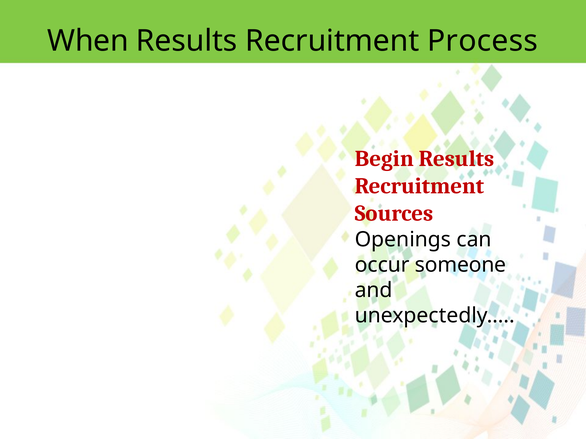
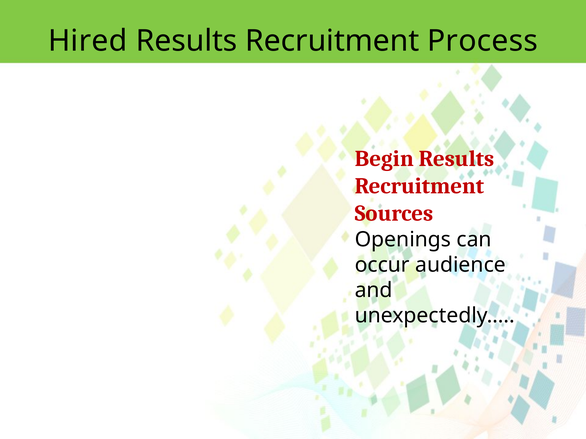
When: When -> Hired
someone: someone -> audience
